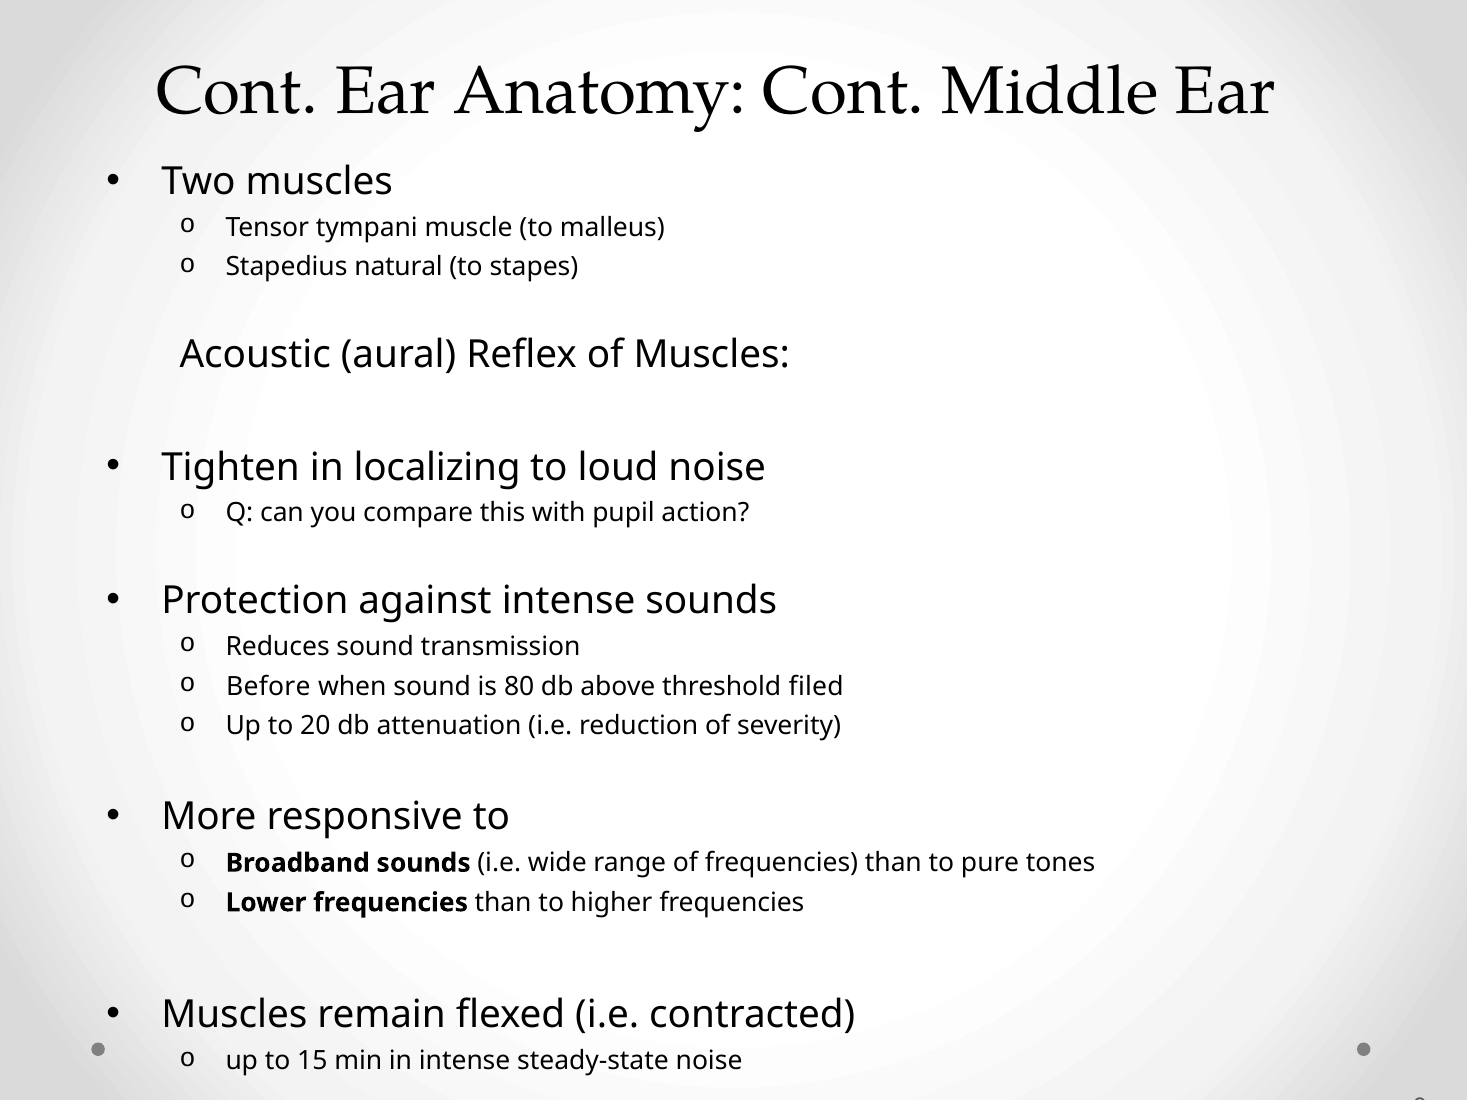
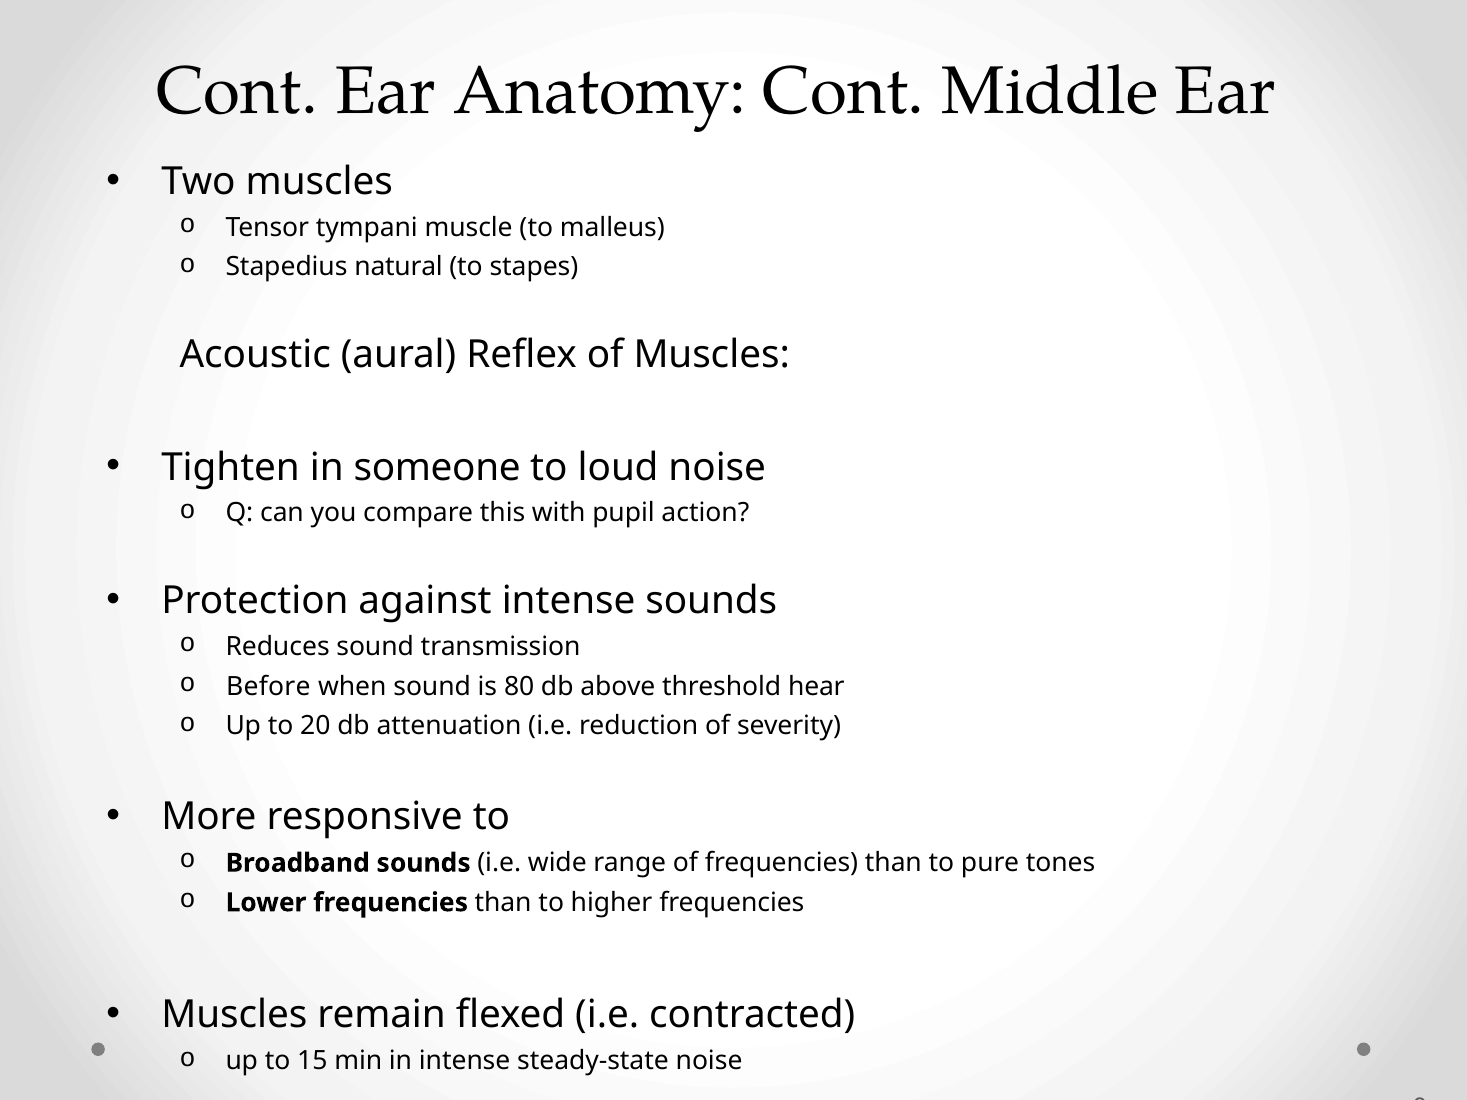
localizing: localizing -> someone
filed: filed -> hear
